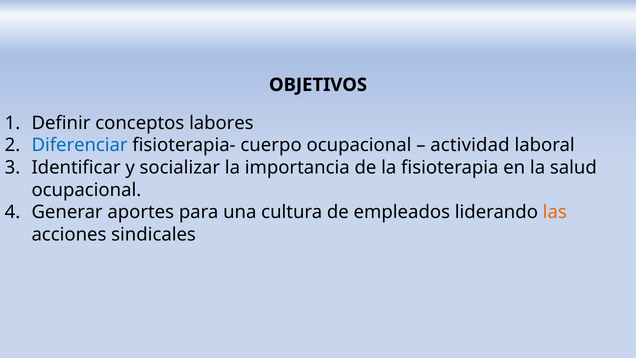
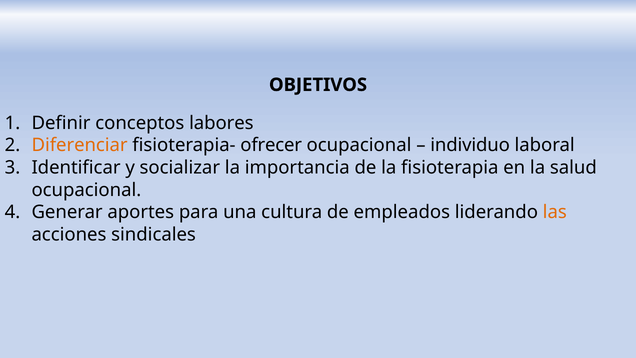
Diferenciar colour: blue -> orange
cuerpo: cuerpo -> ofrecer
actividad: actividad -> individuo
